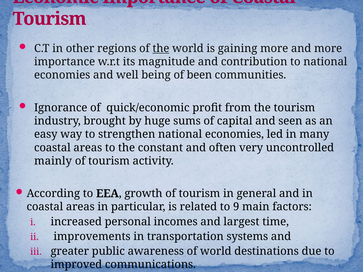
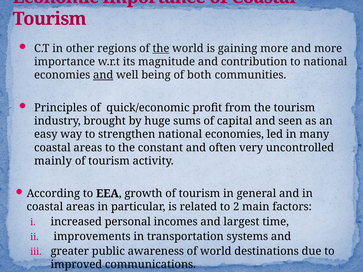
and at (103, 75) underline: none -> present
been: been -> both
Ignorance: Ignorance -> Principles
9: 9 -> 2
